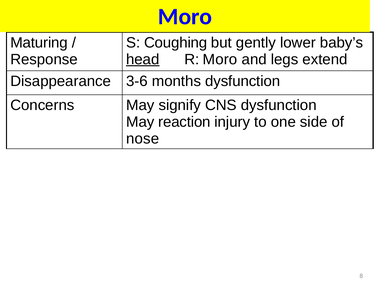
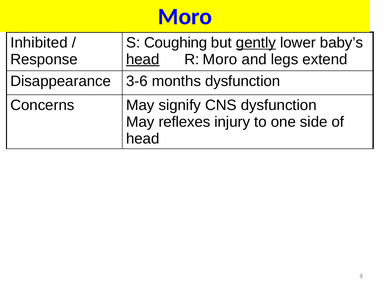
Maturing: Maturing -> Inhibited
gently underline: none -> present
reaction: reaction -> reflexes
nose at (143, 139): nose -> head
